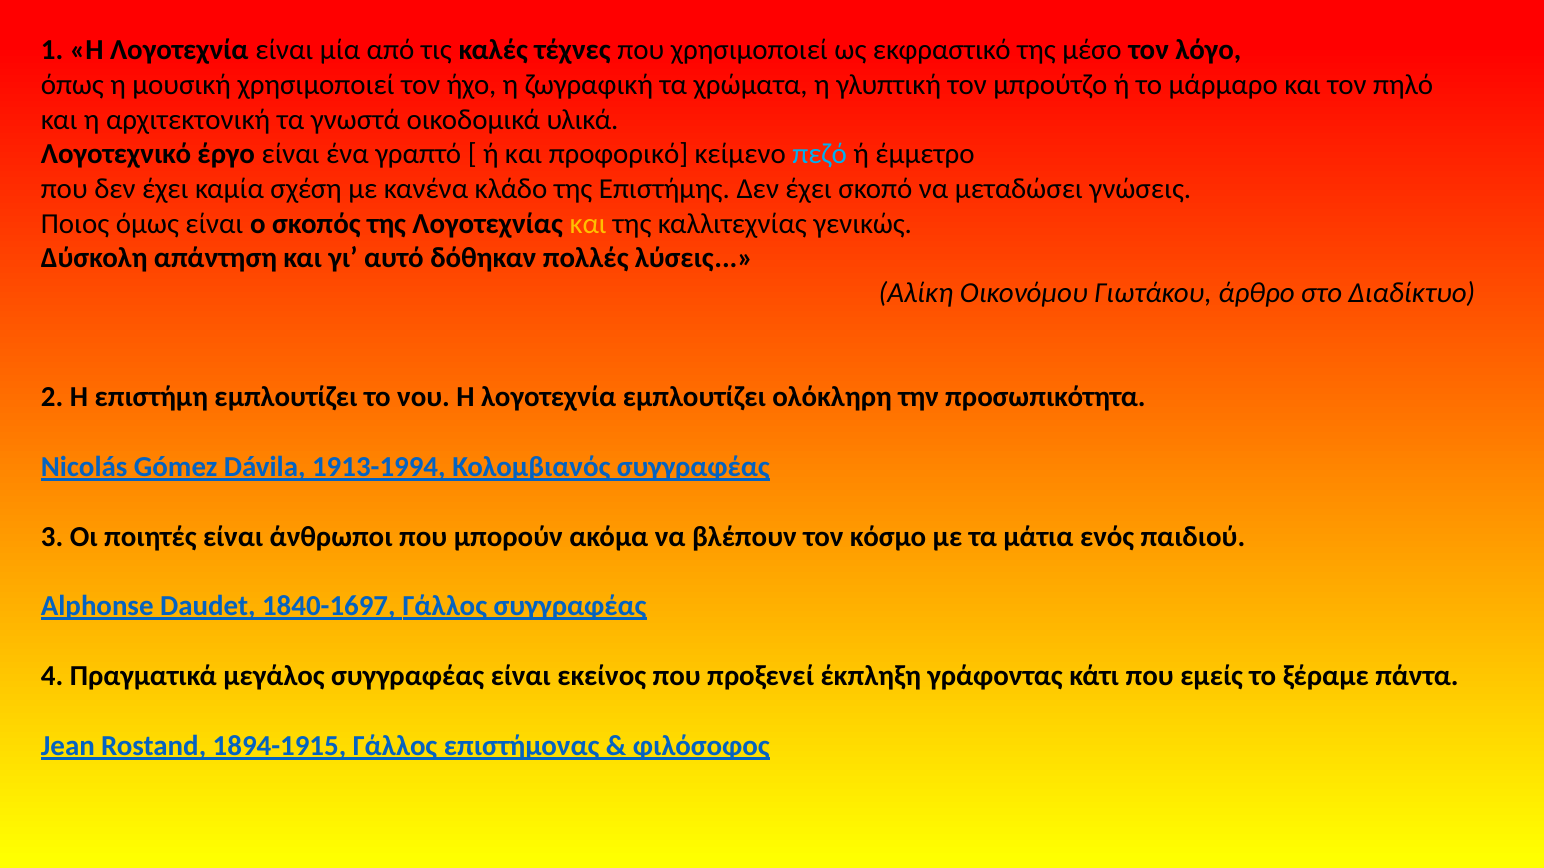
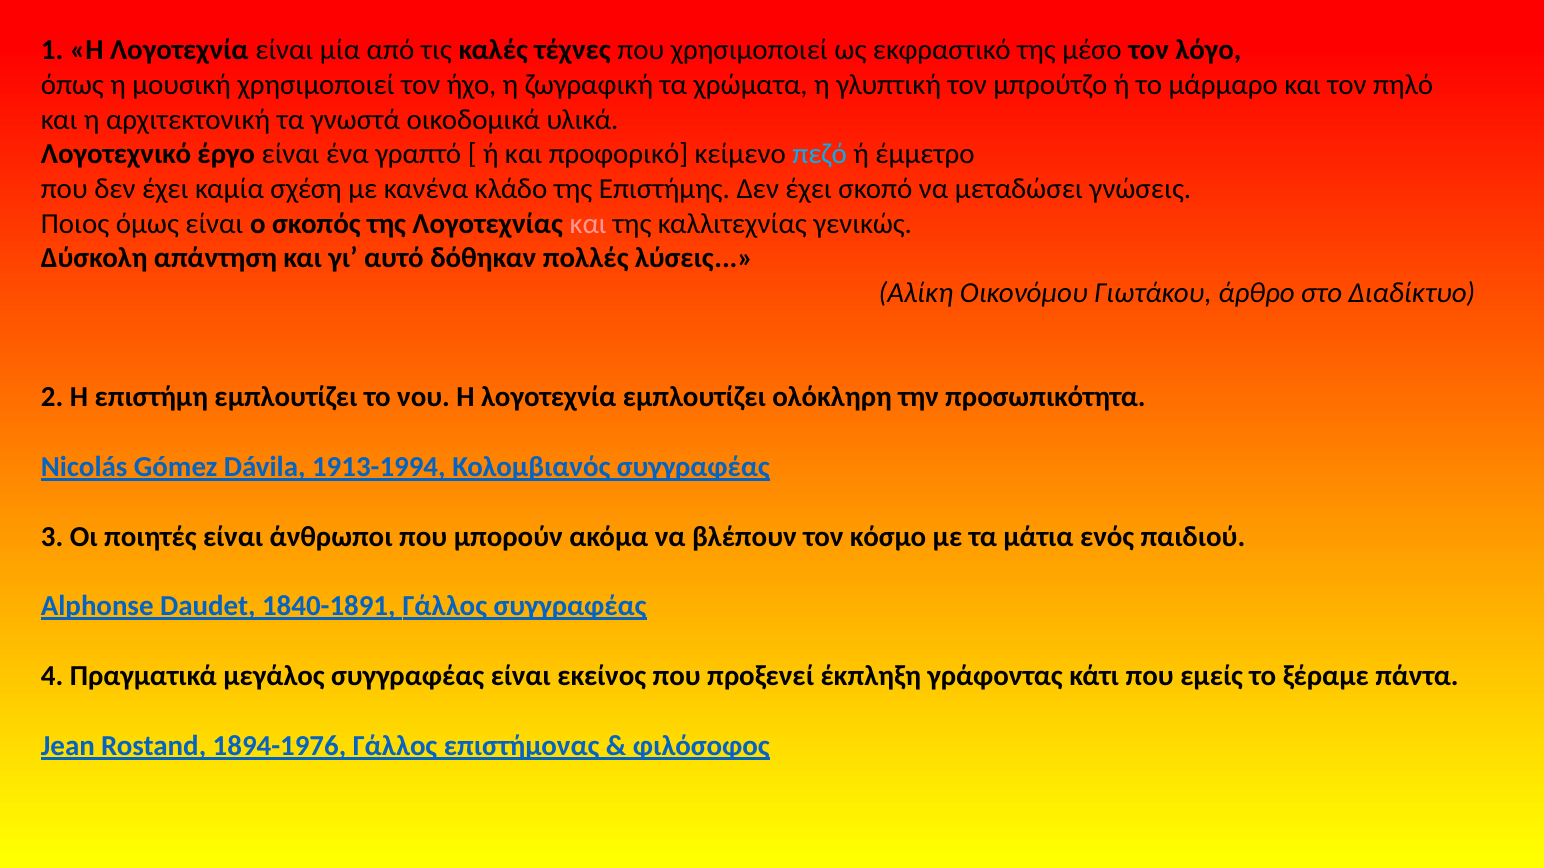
και at (588, 224) colour: yellow -> pink
1840-1697: 1840-1697 -> 1840-1891
1894-1915: 1894-1915 -> 1894-1976
